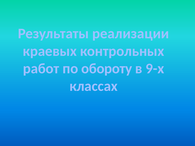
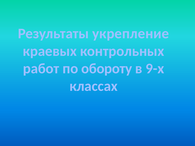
реализации: реализации -> укрепление
